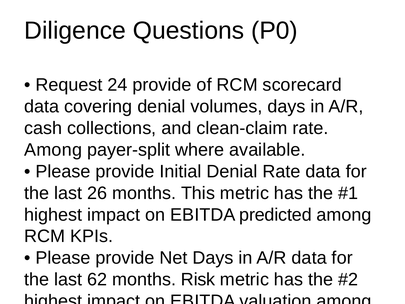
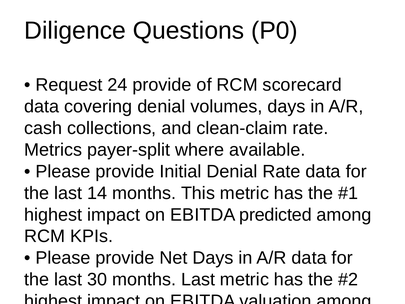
Among at (53, 150): Among -> Metrics
26: 26 -> 14
62: 62 -> 30
months Risk: Risk -> Last
